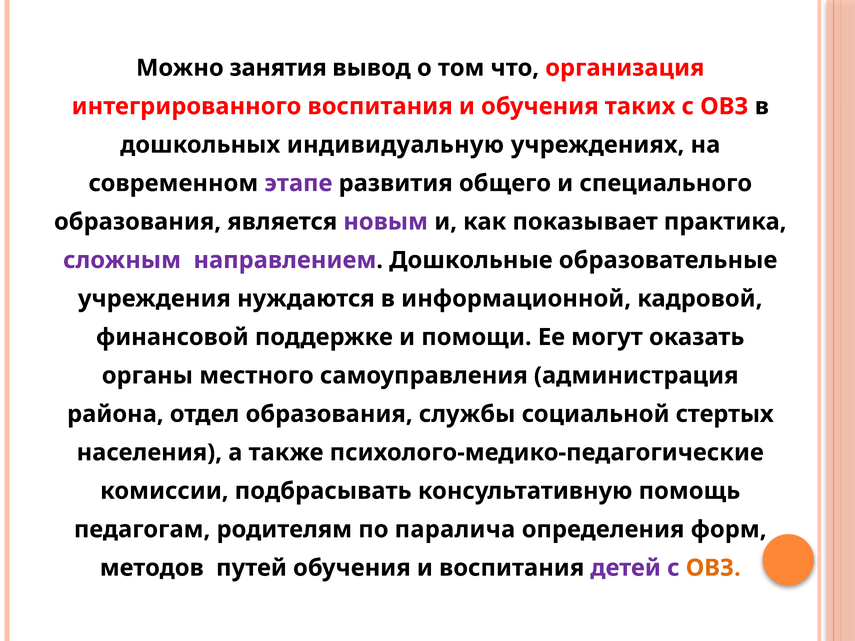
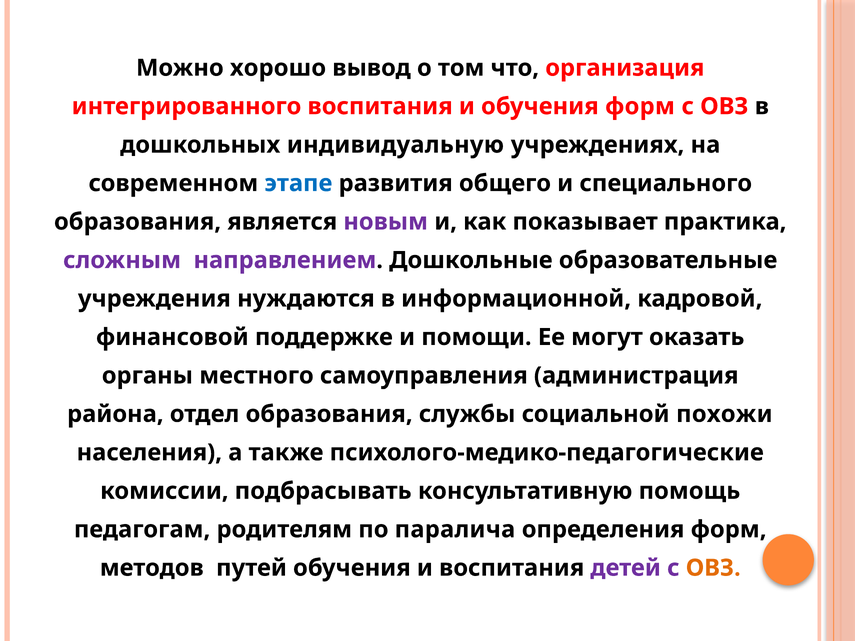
занятия: занятия -> хорошо
обучения таких: таких -> форм
этапе colour: purple -> blue
стертых: стертых -> похожи
